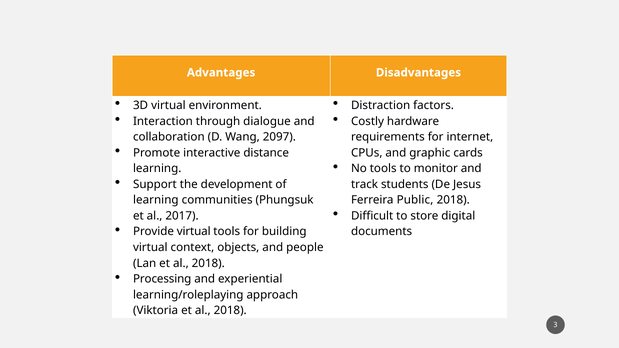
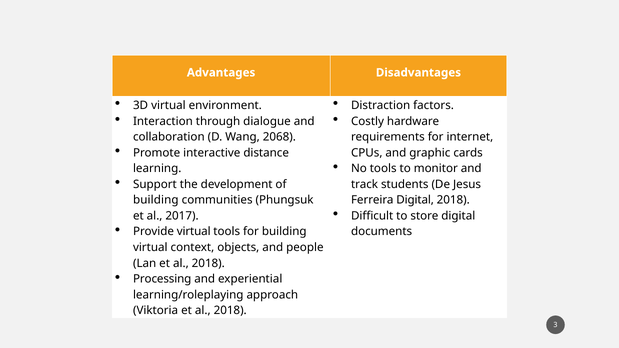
2097: 2097 -> 2068
learning at (156, 200): learning -> building
Ferreira Public: Public -> Digital
